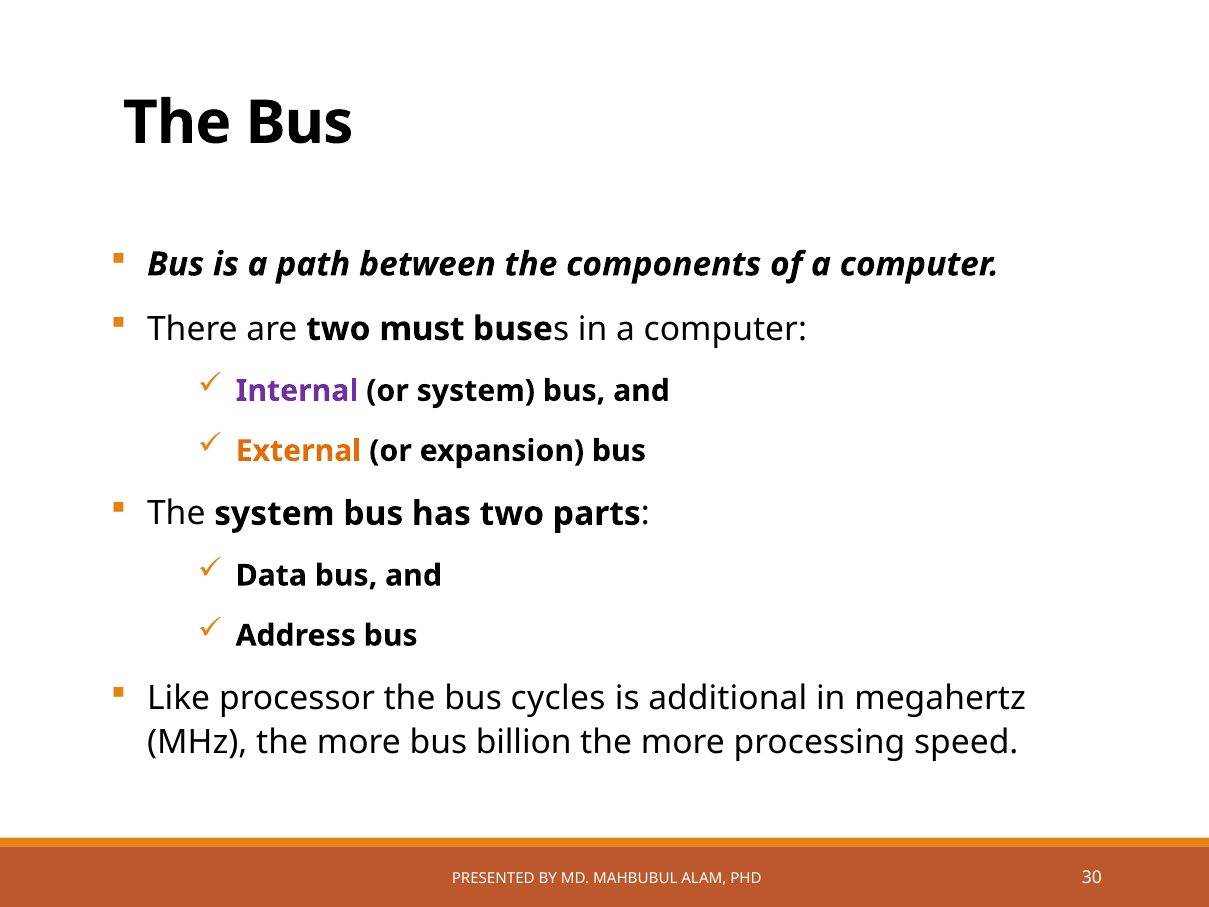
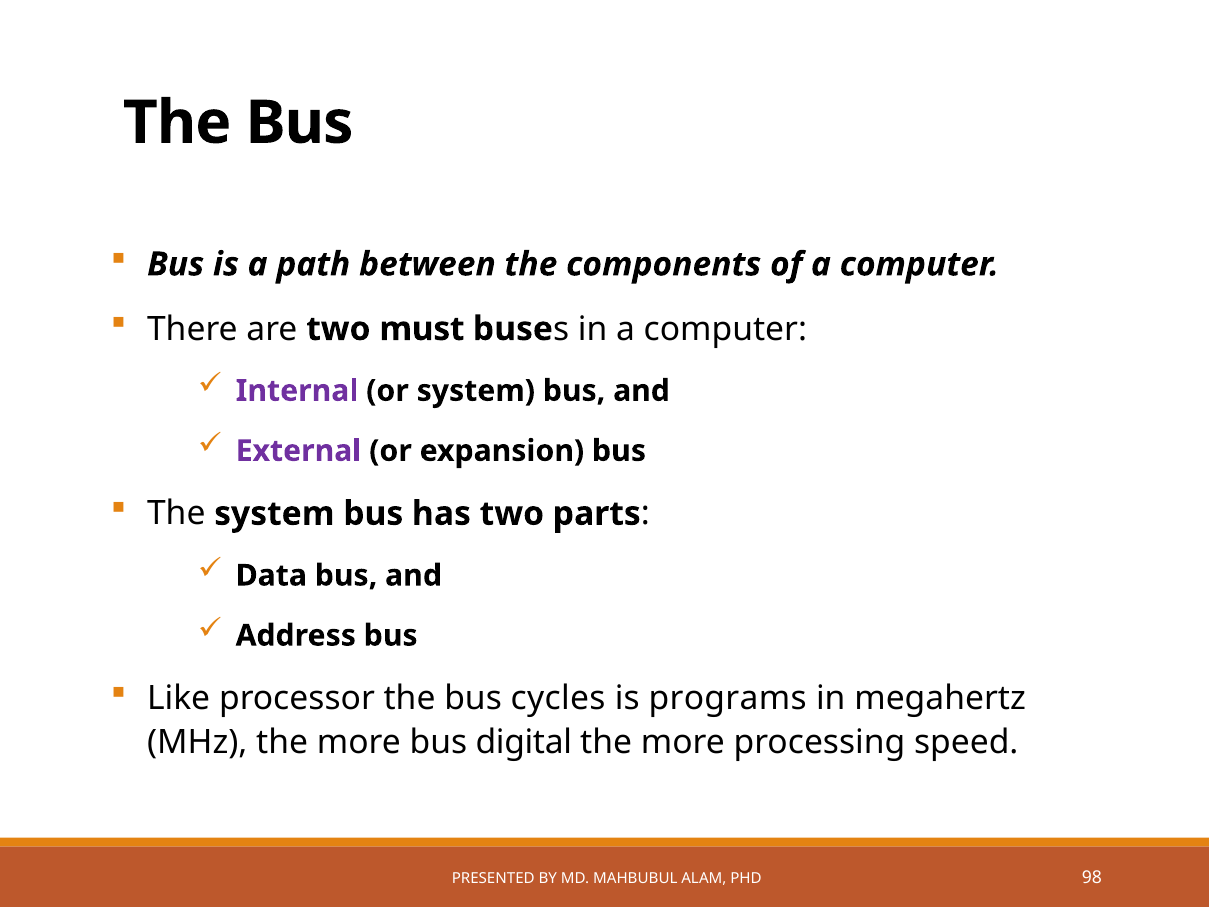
External colour: orange -> purple
additional: additional -> programs
billion: billion -> digital
30: 30 -> 98
